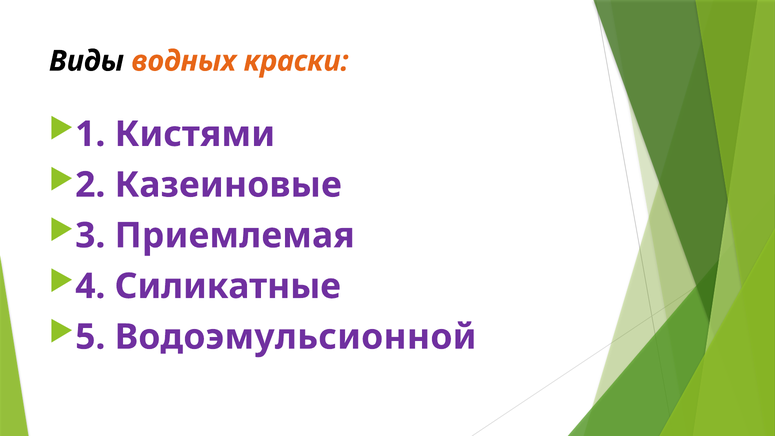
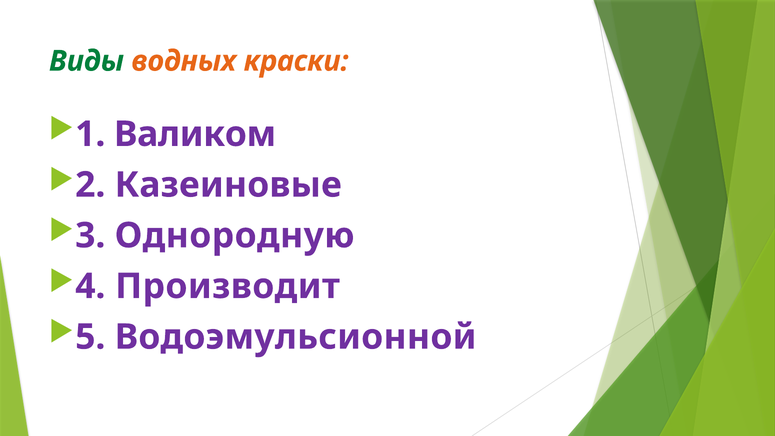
Виды colour: black -> green
Кистями: Кистями -> Валиком
Приемлемая: Приемлемая -> Однородную
Силикатные: Силикатные -> Производит
